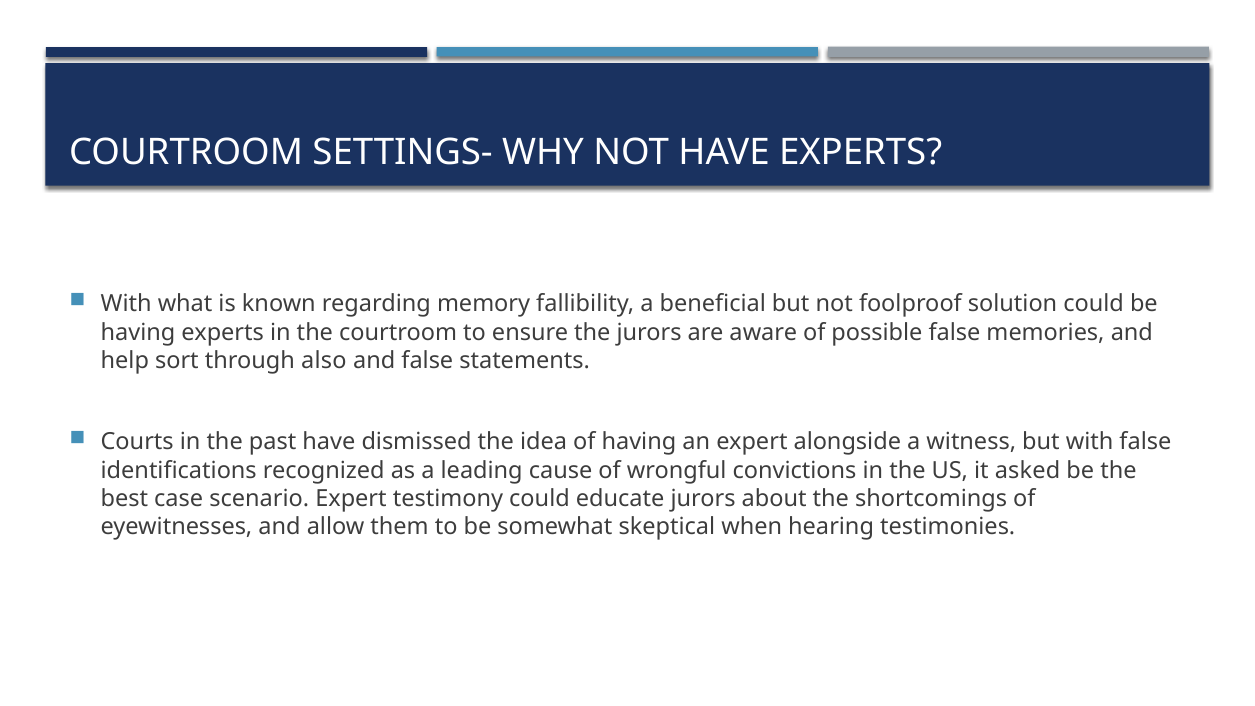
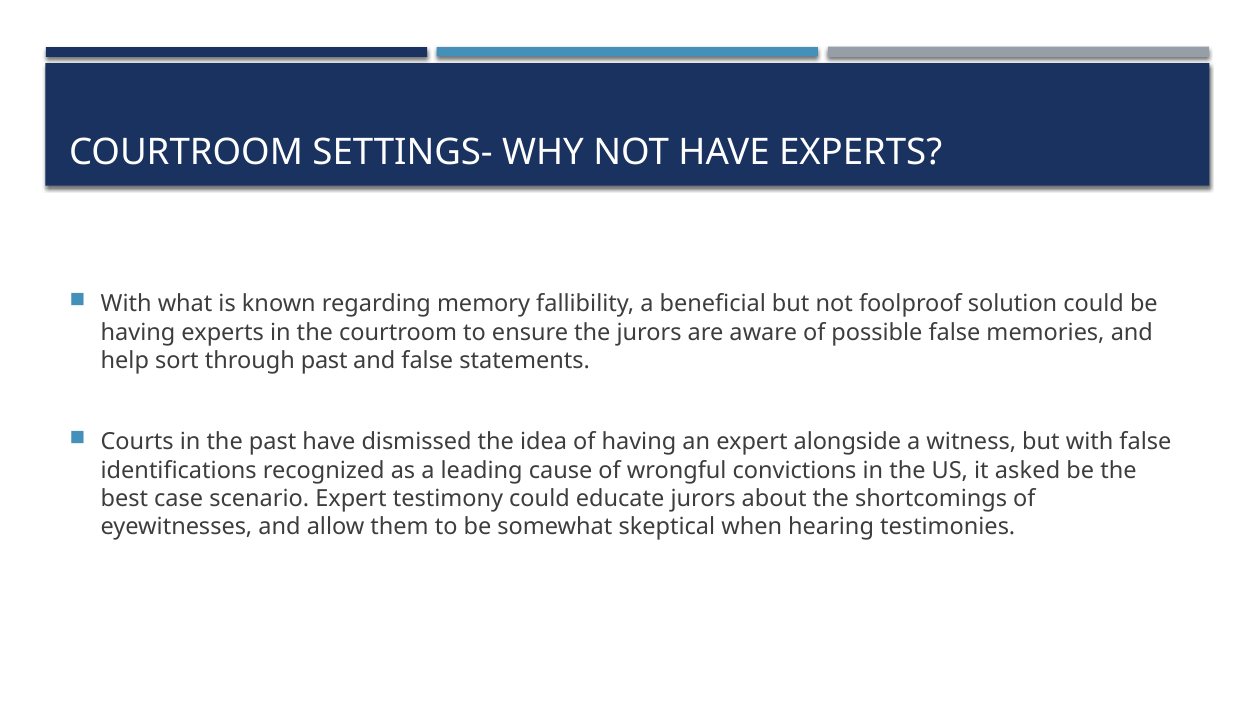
through also: also -> past
